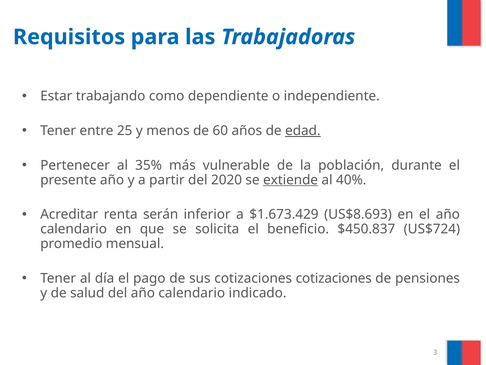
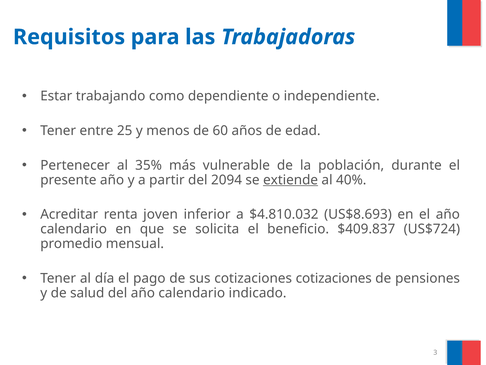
edad underline: present -> none
2020: 2020 -> 2094
serán: serán -> joven
$1.673.429: $1.673.429 -> $4.810.032
$450.837: $450.837 -> $409.837
